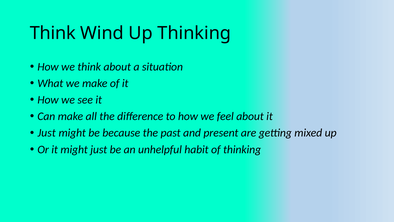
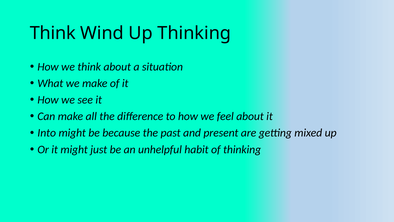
Just at (47, 133): Just -> Into
